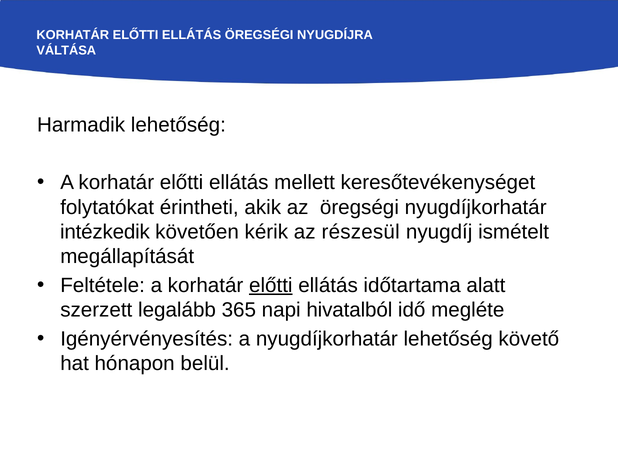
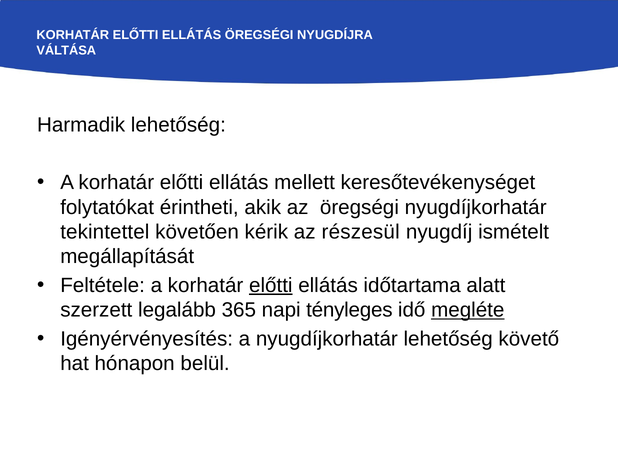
intézkedik: intézkedik -> tekintettel
hivatalból: hivatalból -> tényleges
megléte underline: none -> present
